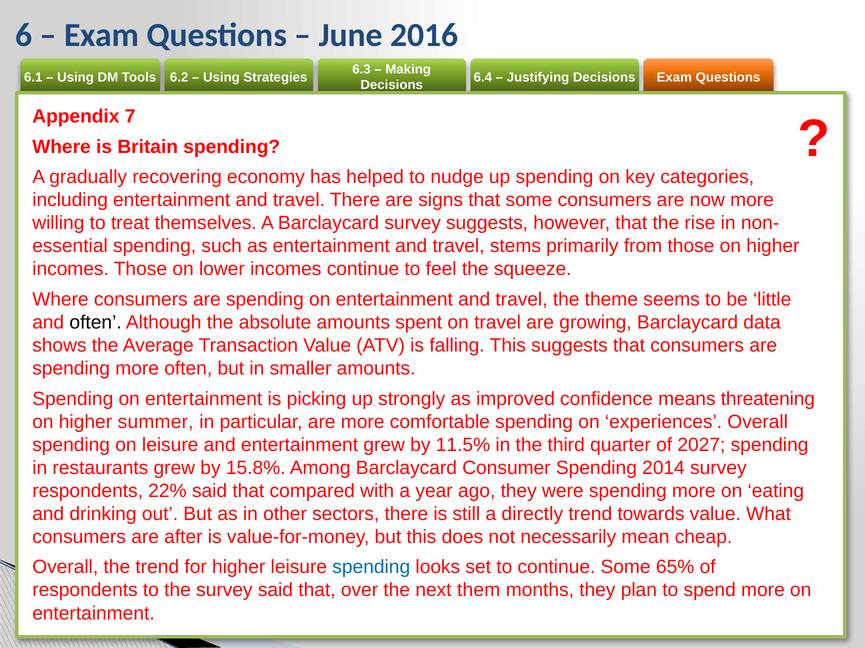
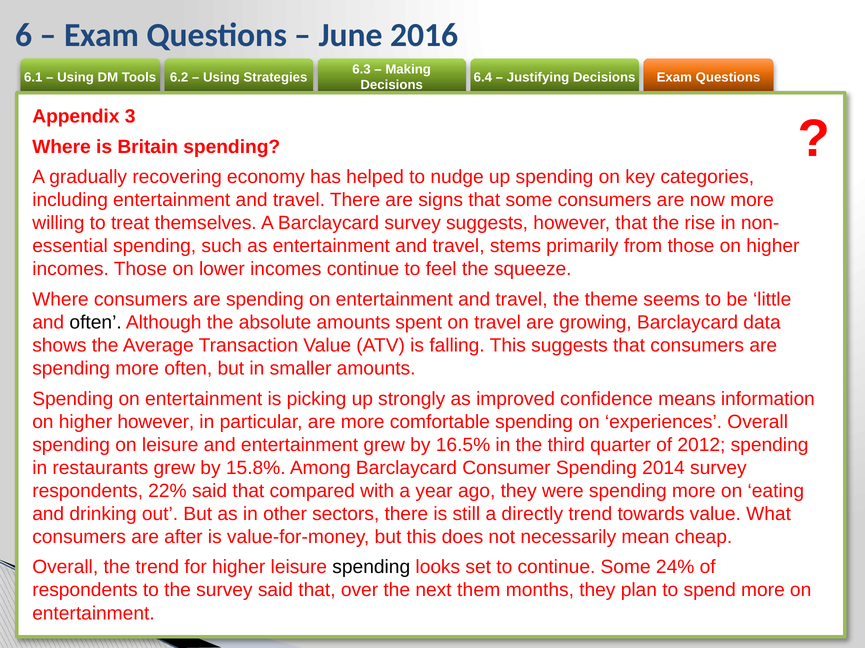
7: 7 -> 3
threatening: threatening -> information
higher summer: summer -> however
11.5%: 11.5% -> 16.5%
2027: 2027 -> 2012
spending at (371, 568) colour: blue -> black
65%: 65% -> 24%
